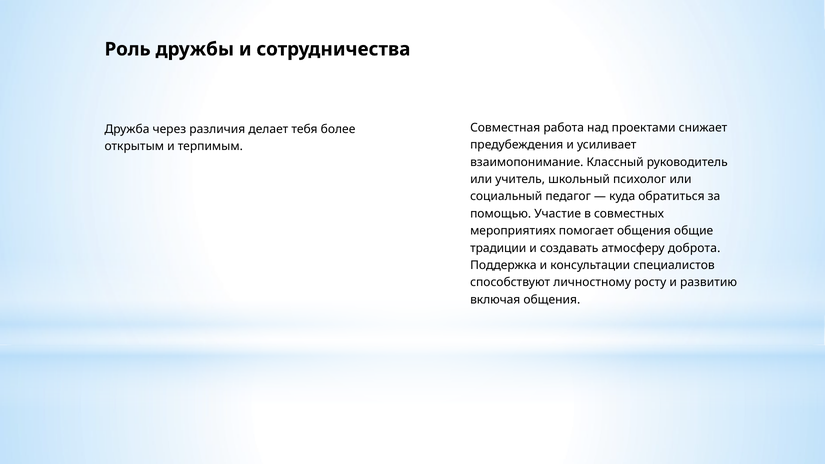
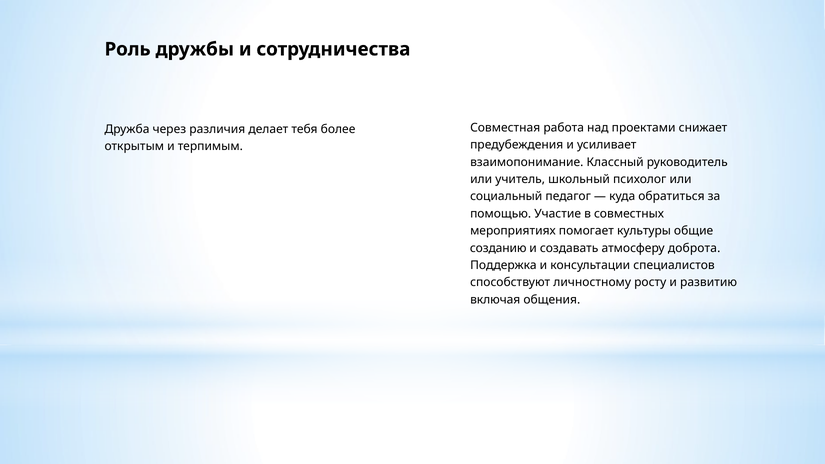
помогает общения: общения -> культуры
традиции: традиции -> созданию
